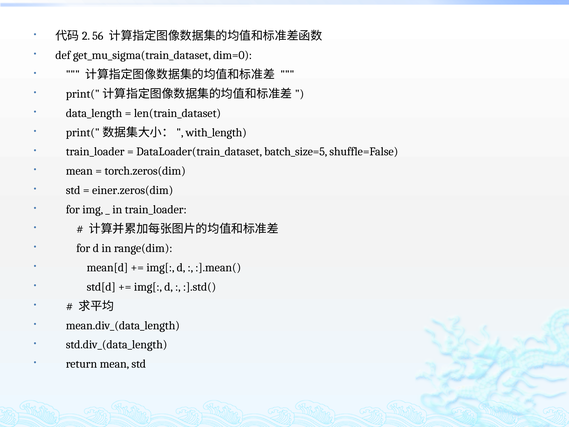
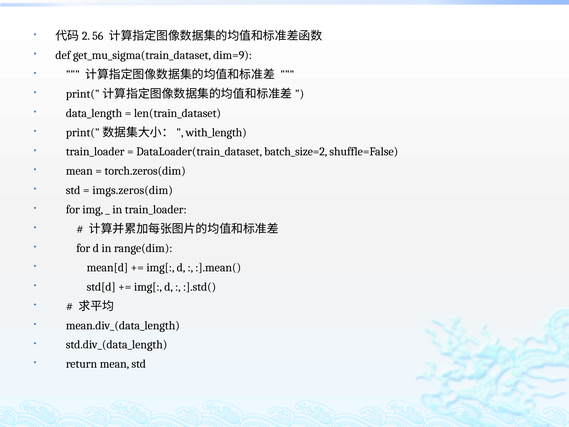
dim=0: dim=0 -> dim=9
batch_size=5: batch_size=5 -> batch_size=2
einer.zeros(dim: einer.zeros(dim -> imgs.zeros(dim
